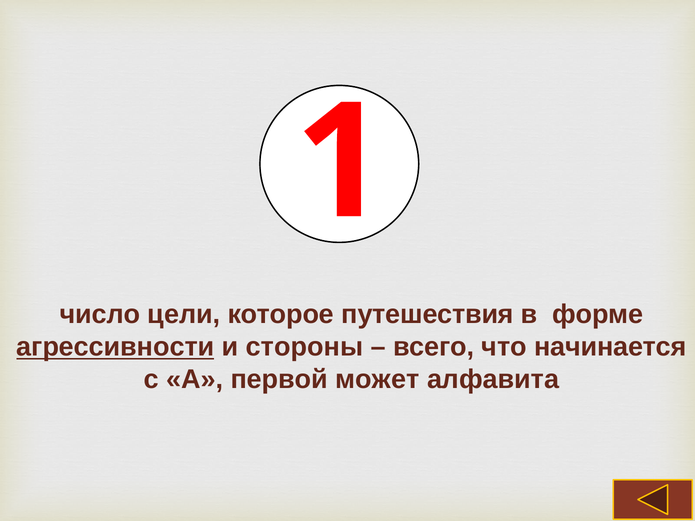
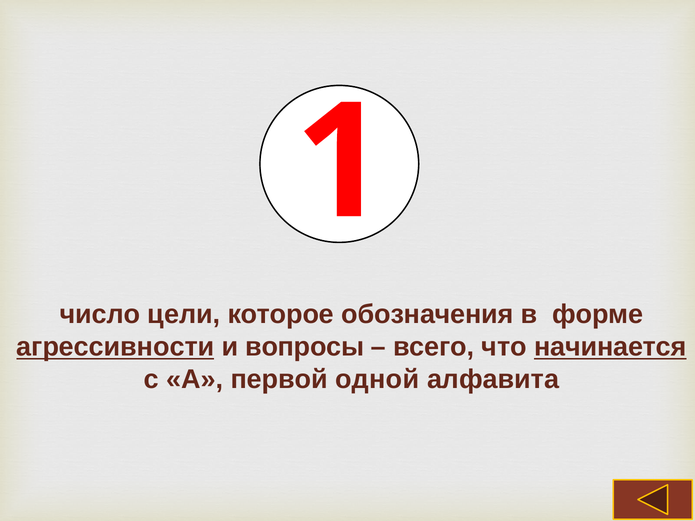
путешествия: путешествия -> обозначения
стороны: стороны -> вопросы
начинается underline: none -> present
может: может -> одной
